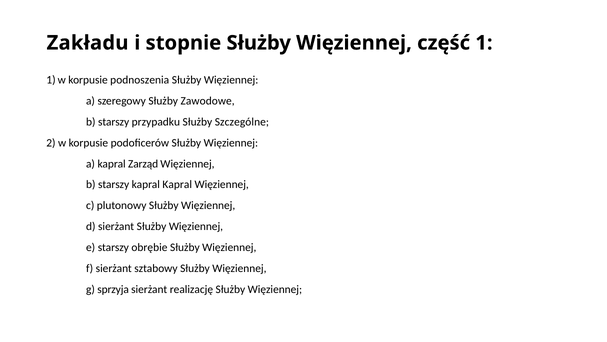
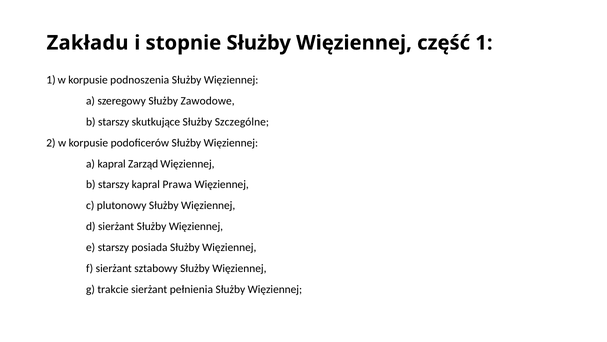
przypadku: przypadku -> skutkujące
kapral Kapral: Kapral -> Prawa
obrębie: obrębie -> posiada
sprzyja: sprzyja -> trakcie
realizację: realizację -> pełnienia
